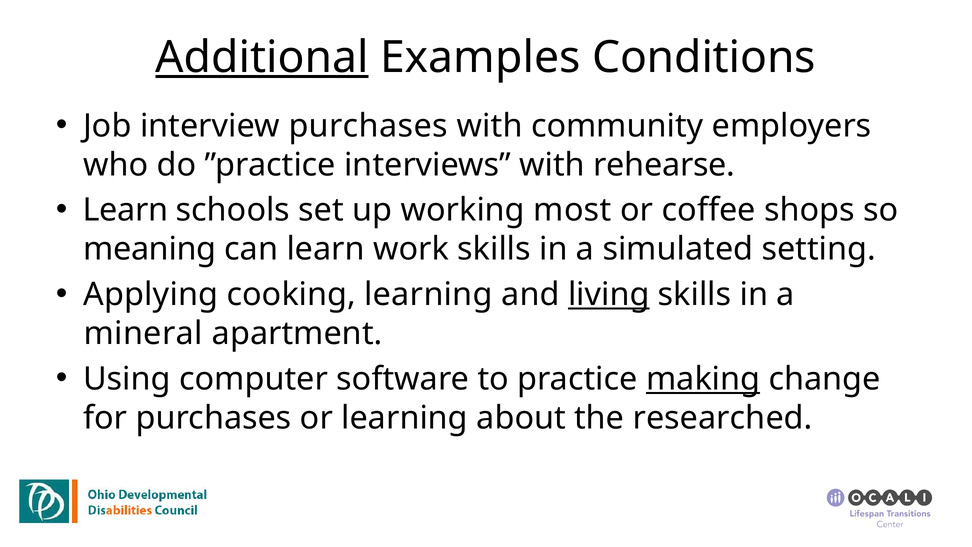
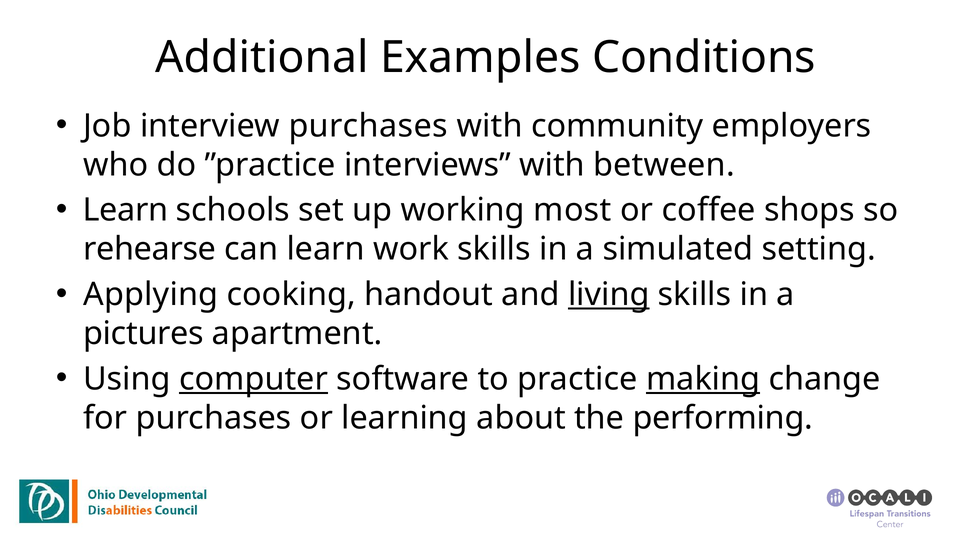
Additional underline: present -> none
rehearse: rehearse -> between
meaning: meaning -> rehearse
cooking learning: learning -> handout
mineral: mineral -> pictures
computer underline: none -> present
researched: researched -> performing
